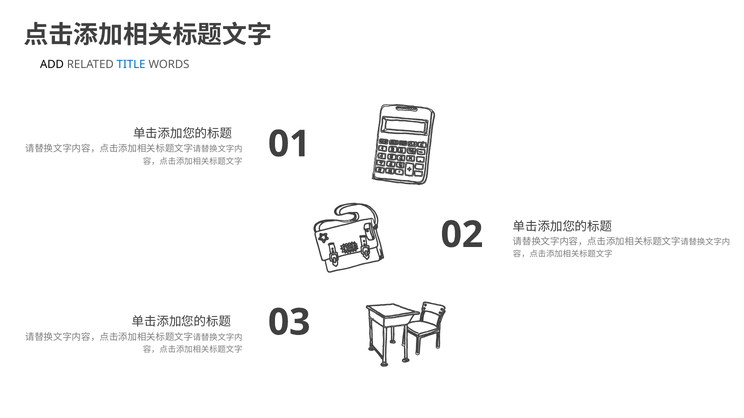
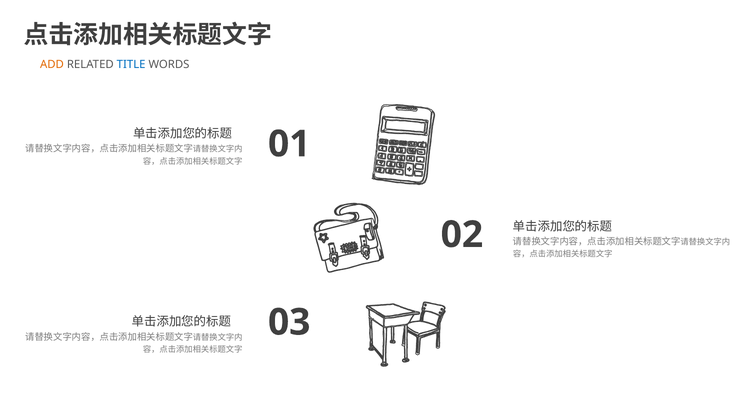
ADD colour: black -> orange
